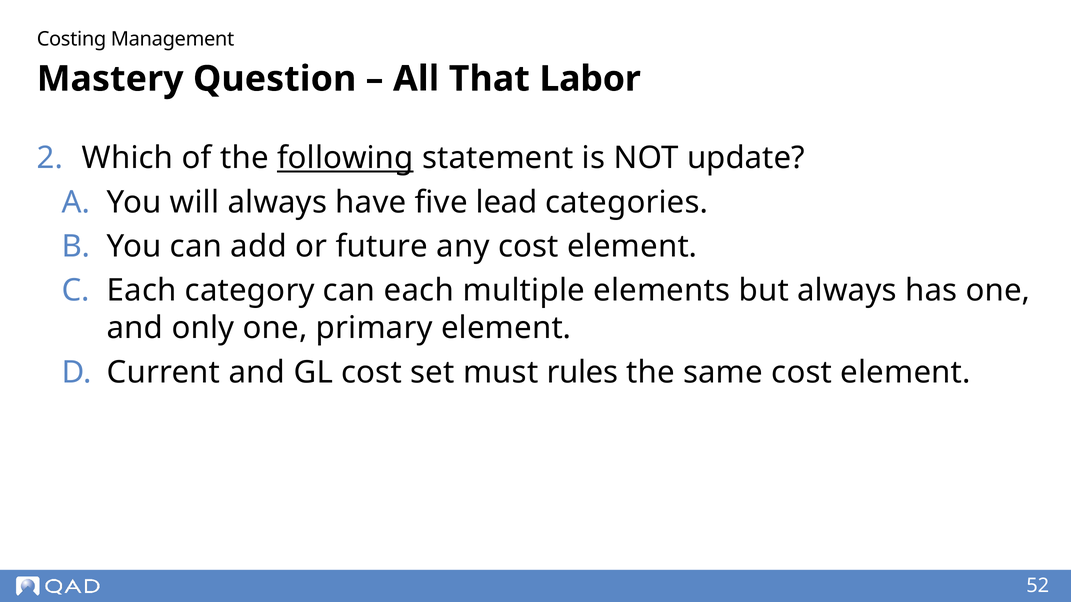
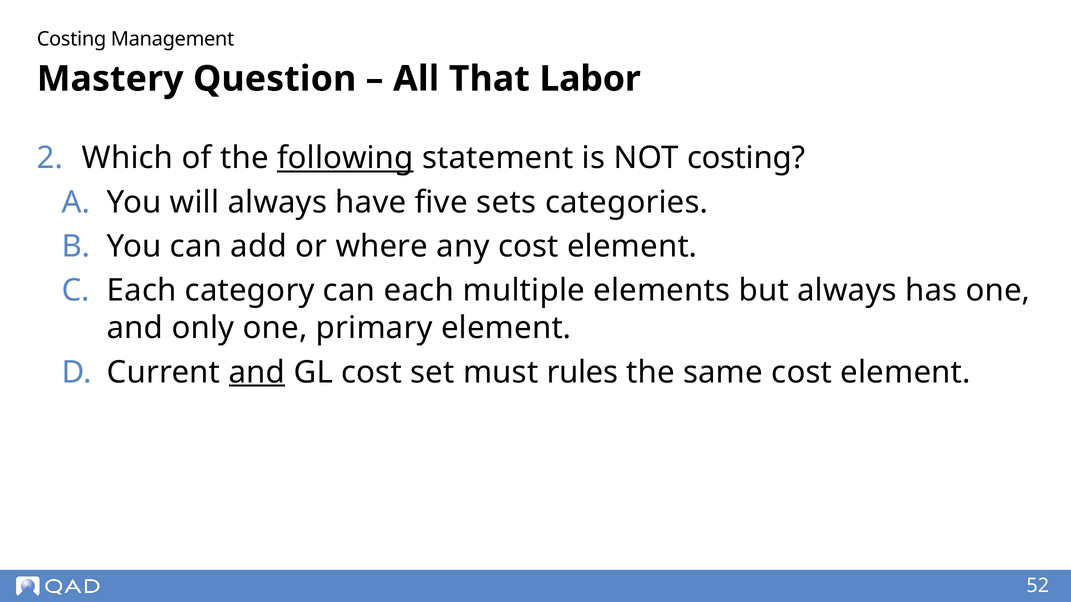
NOT update: update -> costing
lead: lead -> sets
future: future -> where
and at (257, 372) underline: none -> present
